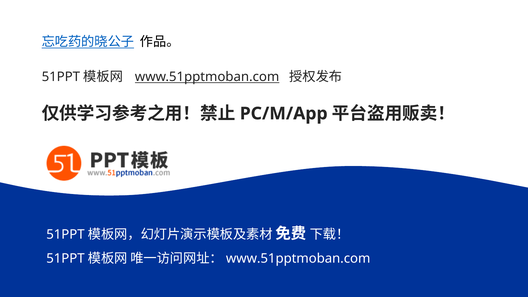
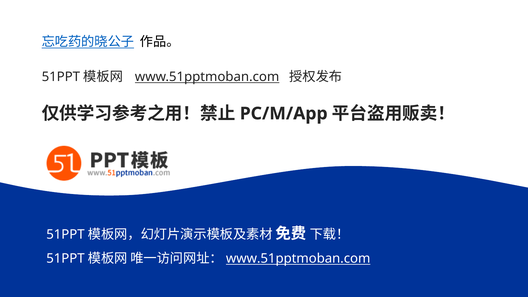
www.51pptmoban.com at (298, 259) underline: none -> present
